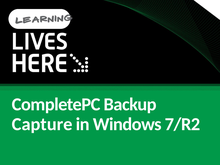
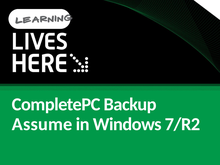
Capture: Capture -> Assume
